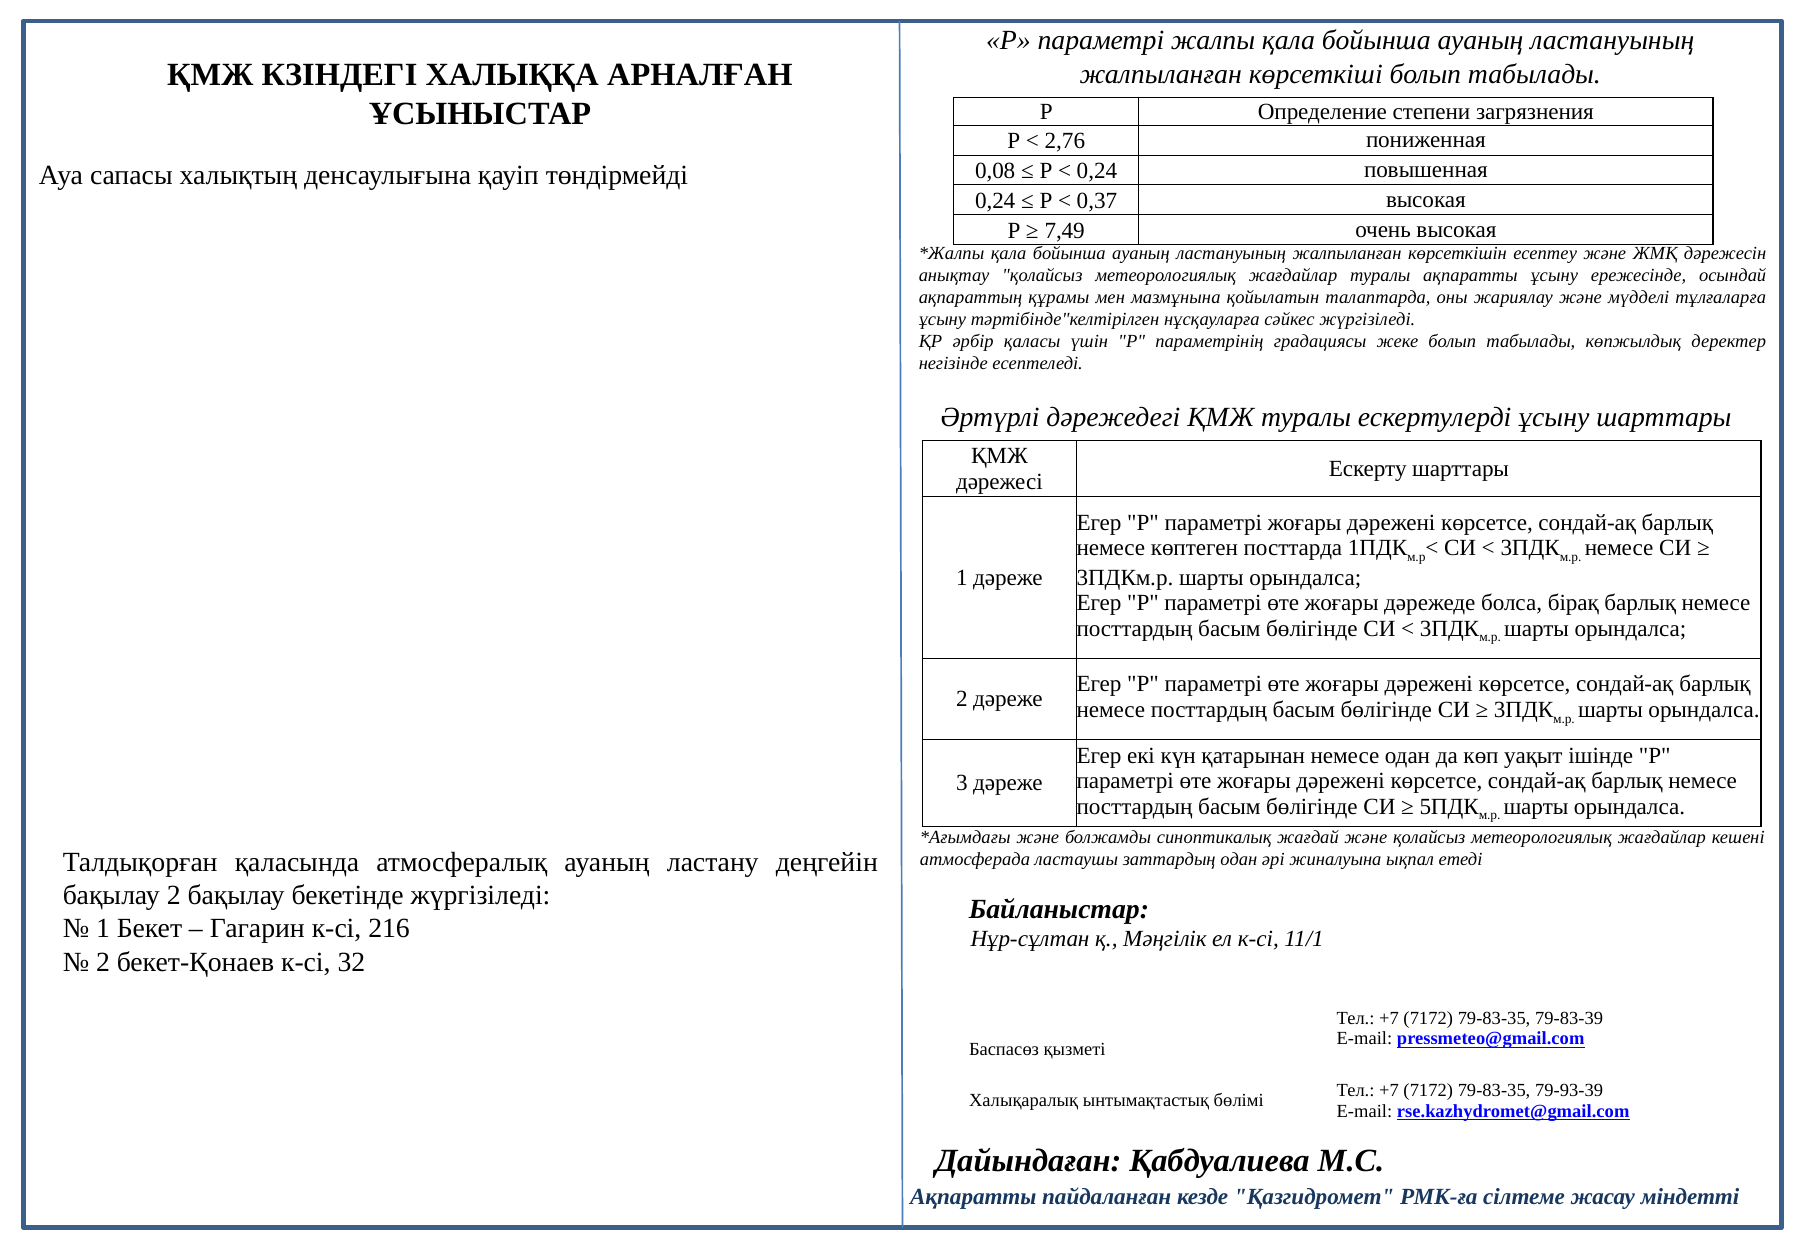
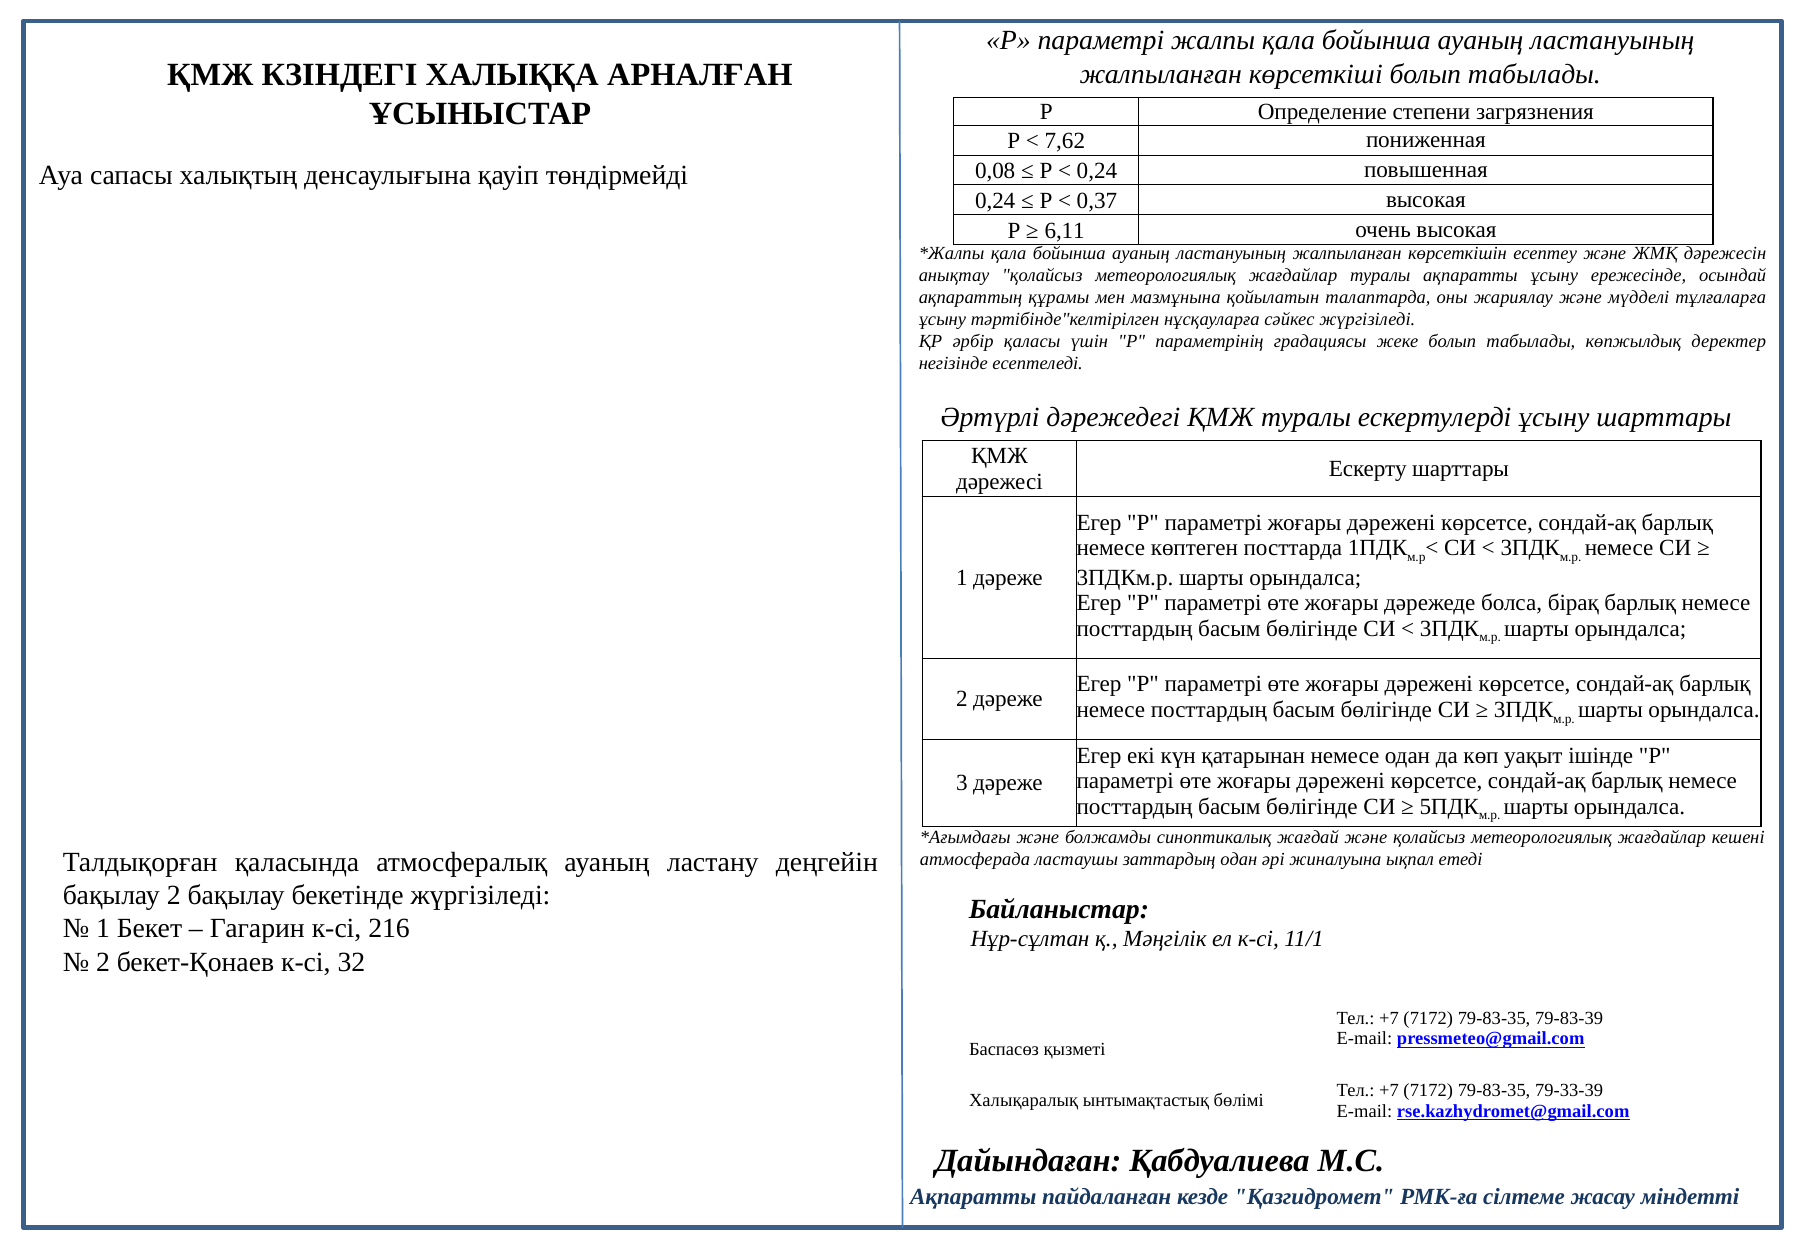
2,76: 2,76 -> 7,62
7,49: 7,49 -> 6,11
79-93-39: 79-93-39 -> 79-33-39
